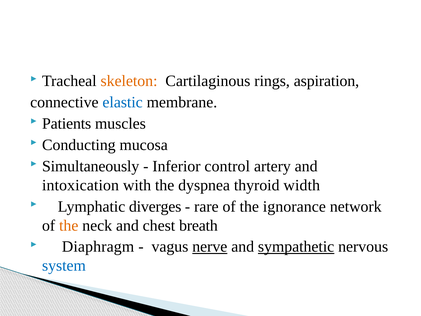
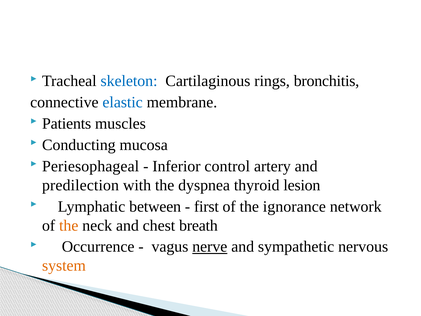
skeleton colour: orange -> blue
aspiration: aspiration -> bronchitis
Simultaneously: Simultaneously -> Periesophageal
intoxication: intoxication -> predilection
width: width -> lesion
diverges: diverges -> between
rare: rare -> first
Diaphragm: Diaphragm -> Occurrence
sympathetic underline: present -> none
system colour: blue -> orange
